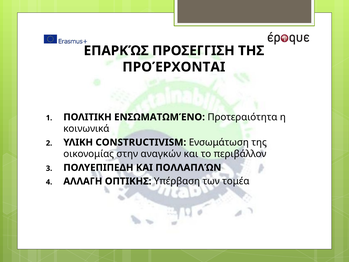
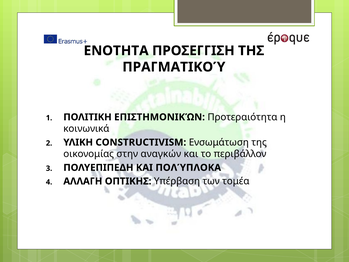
ΕΠΑΡΚΏΣ: ΕΠΑΡΚΏΣ -> ΕΝΟΤΗΤΑ
ΠΡΟΈΡΧΟΝΤΑΙ: ΠΡΟΈΡΧΟΝΤΑΙ -> ΠΡΑΓΜΑΤΙΚΟΎ
ΕΝΣΩΜΑΤΩΜΈΝΟ: ΕΝΣΩΜΑΤΩΜΈΝΟ -> ΕΠΙΣΤΗΜΟΝΙΚΏΝ
ΠΟΛΛΑΠΛΏΝ: ΠΟΛΛΑΠΛΏΝ -> ΠΟΛΎΠΛΟΚΑ
